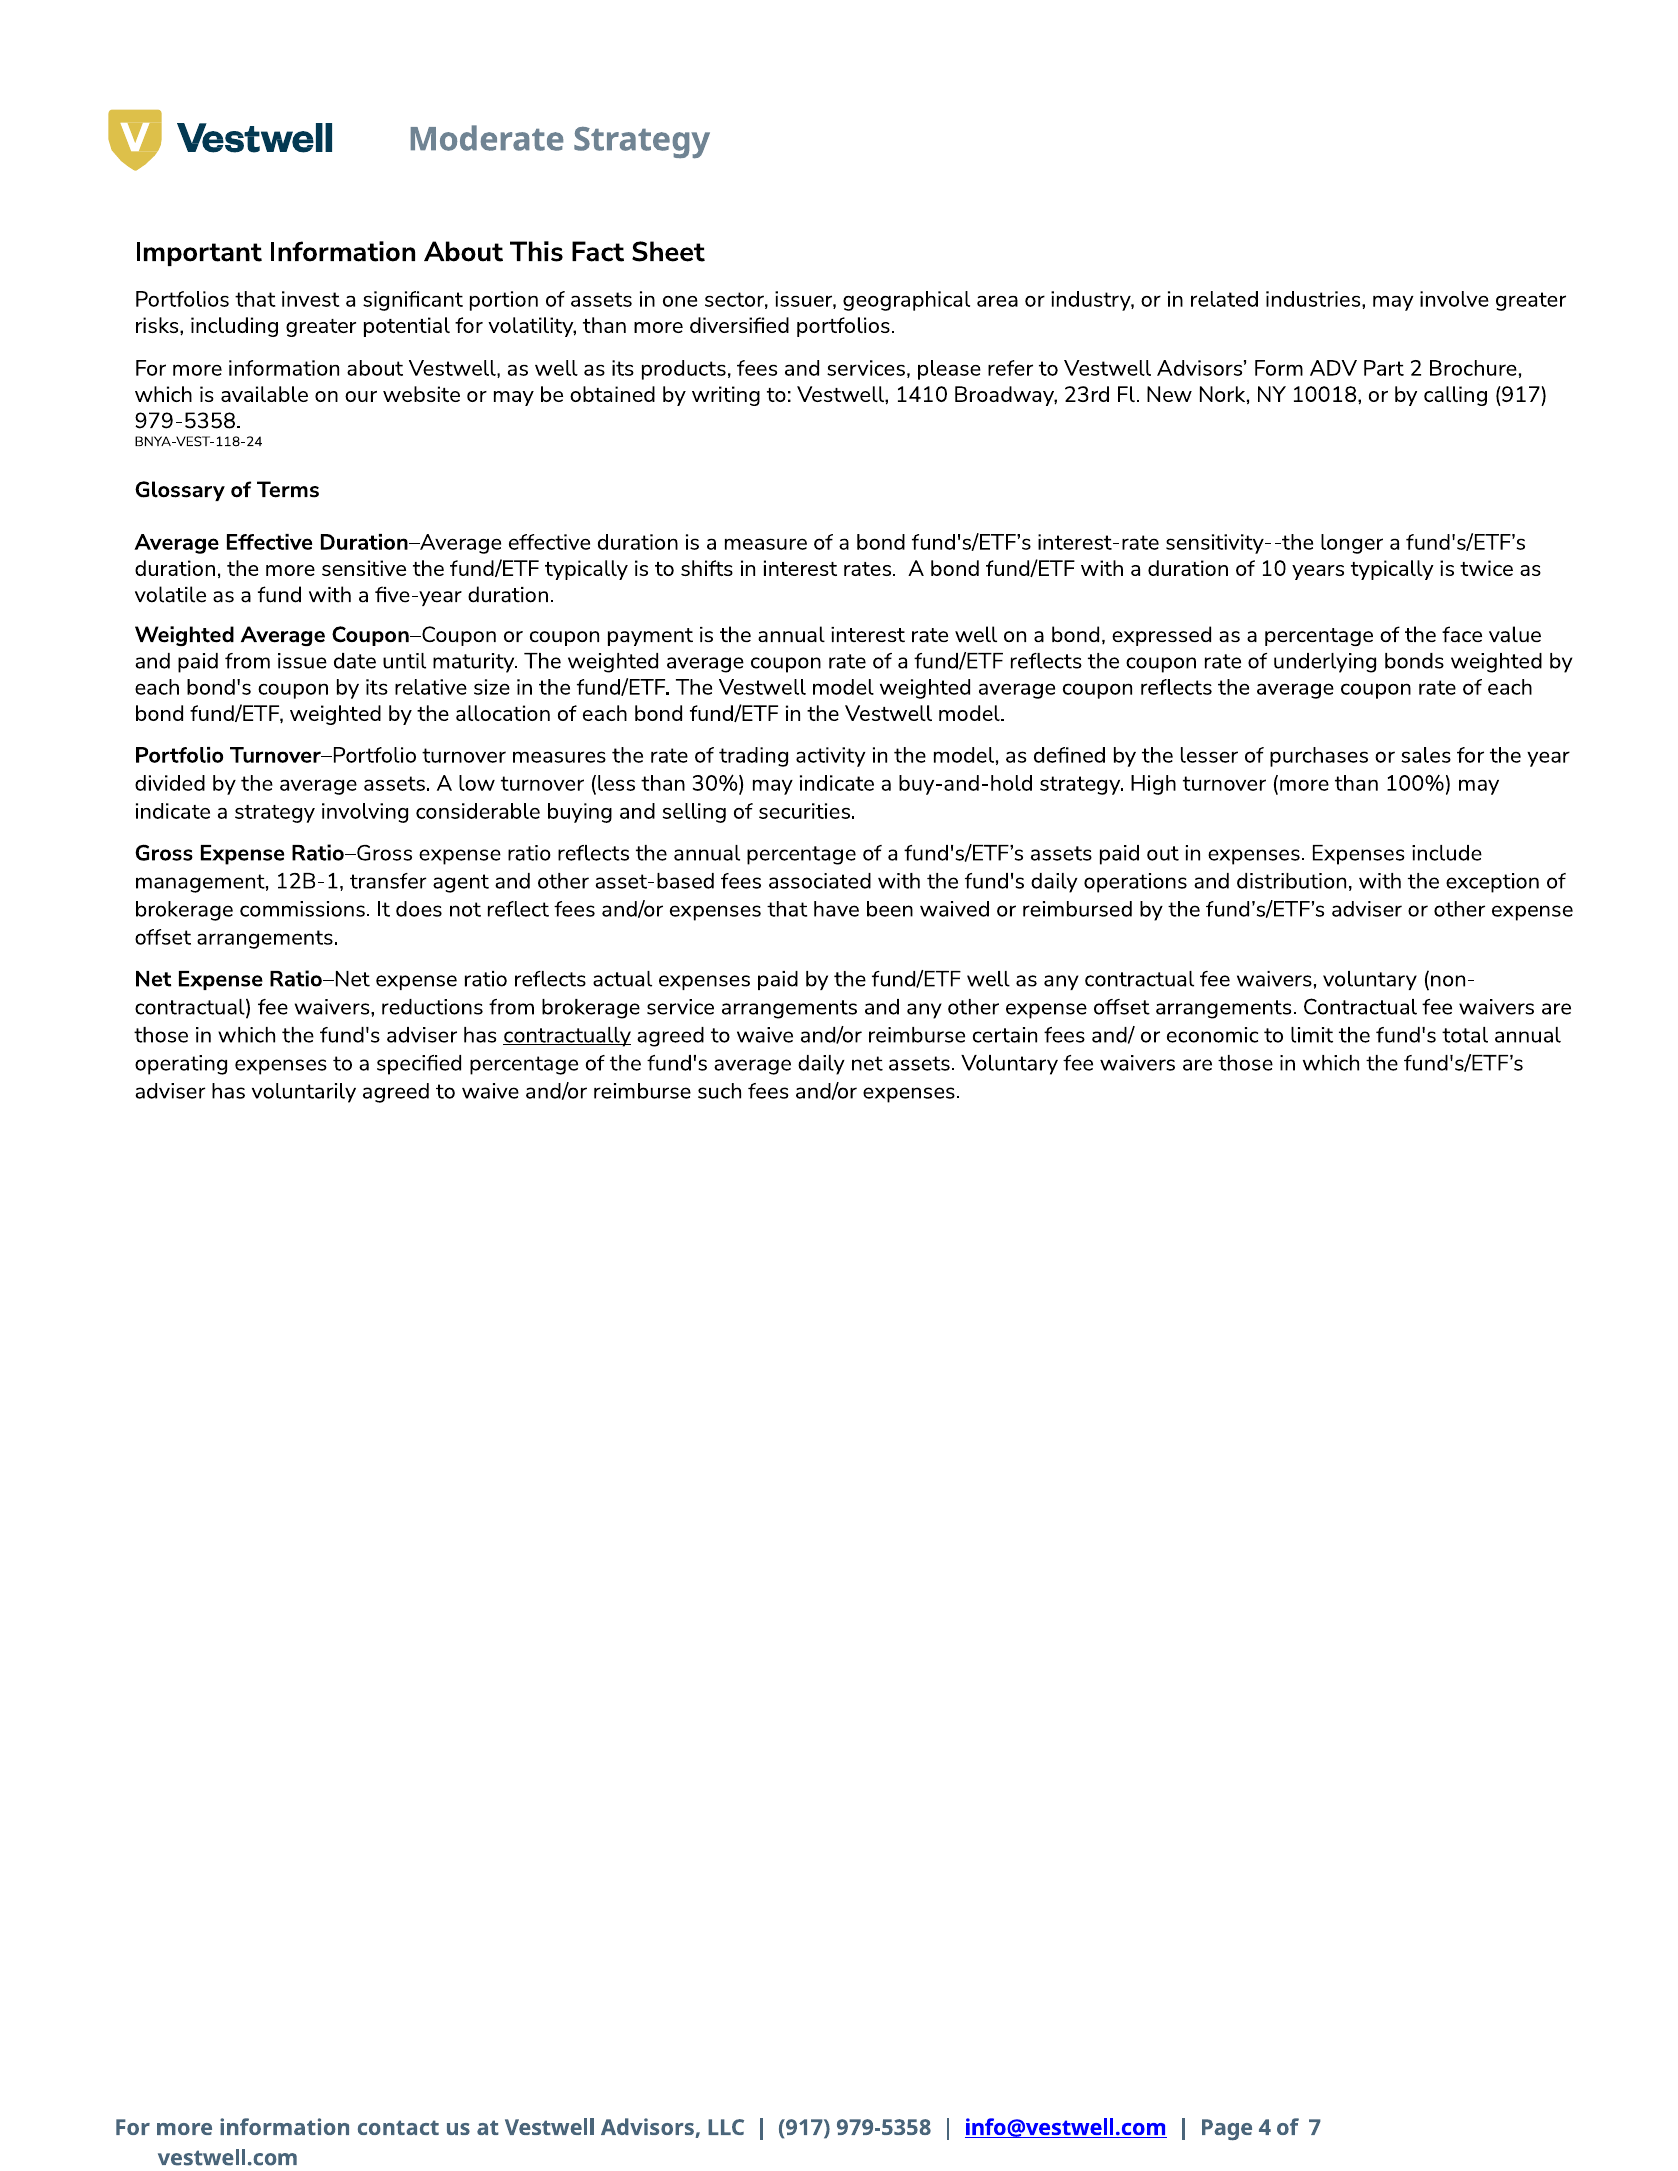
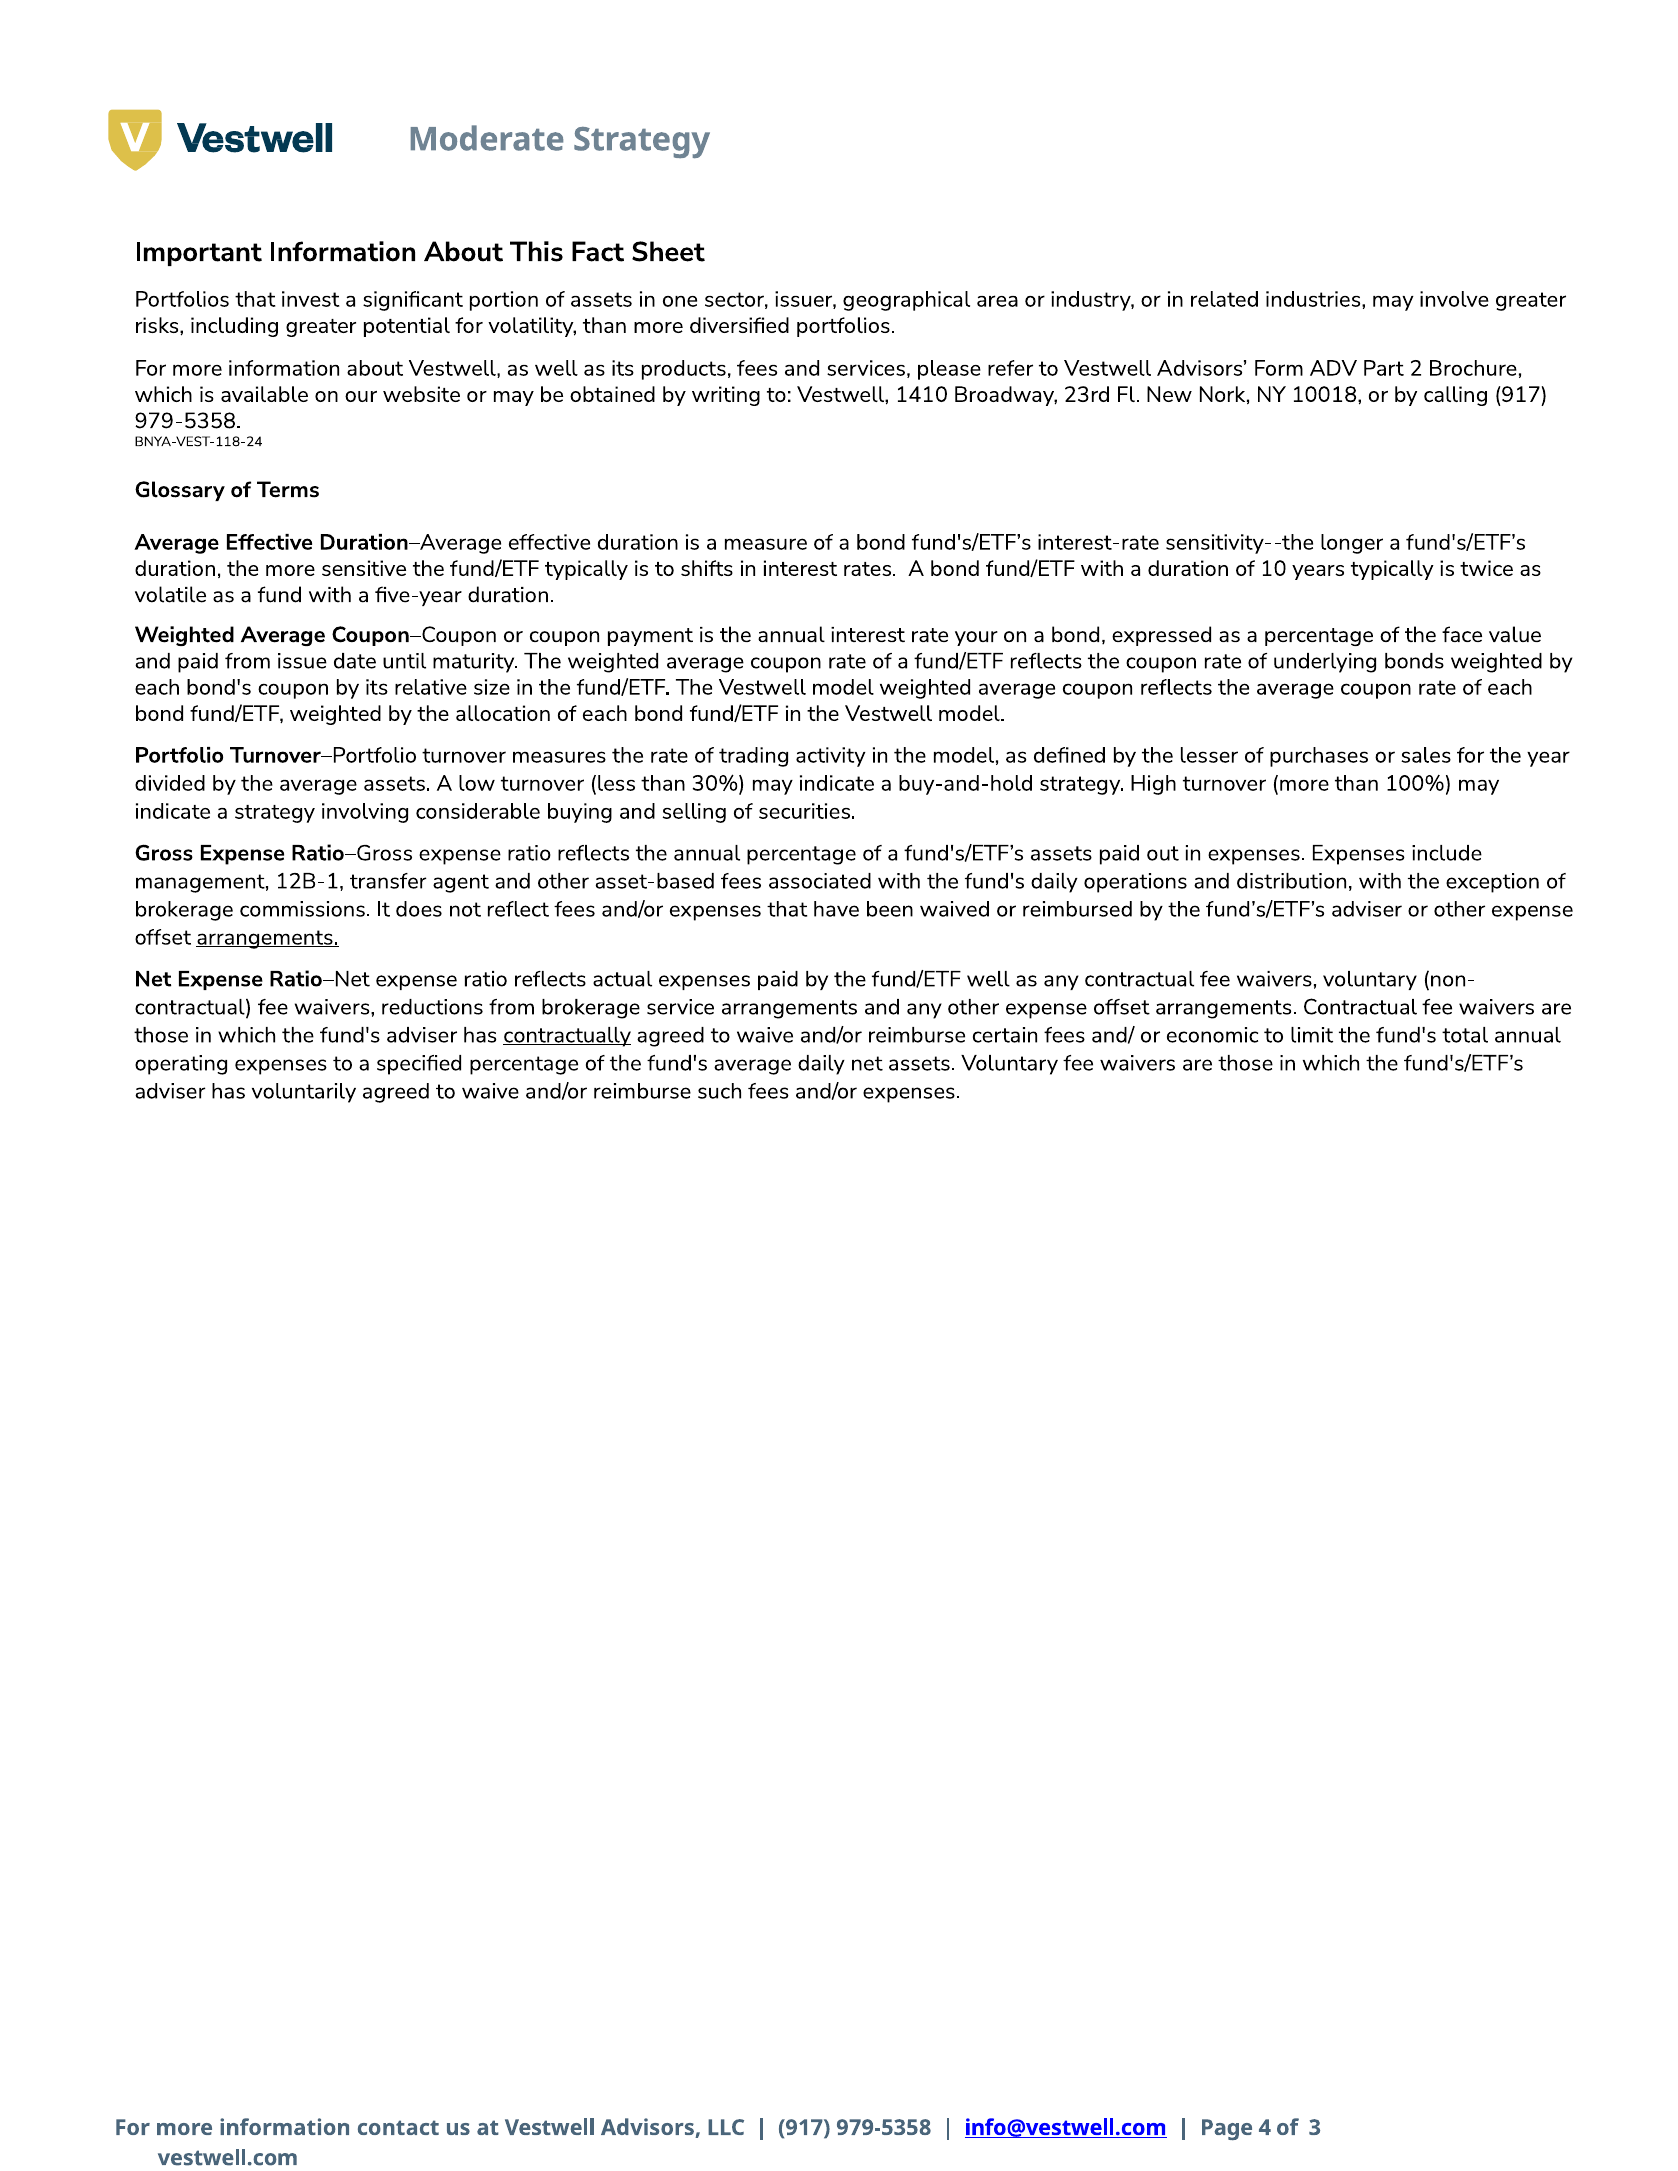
rate well: well -> your
arrangements at (267, 938) underline: none -> present
7: 7 -> 3
